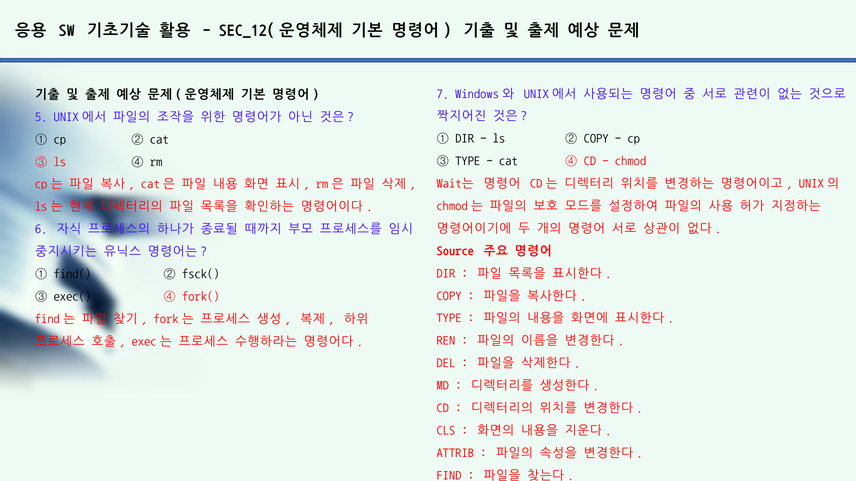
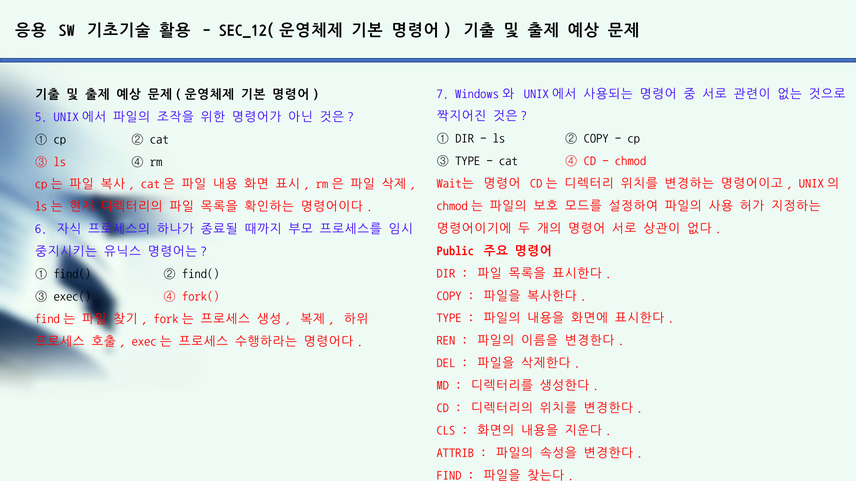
Source: Source -> Public
② fsck(: fsck( -> find(
